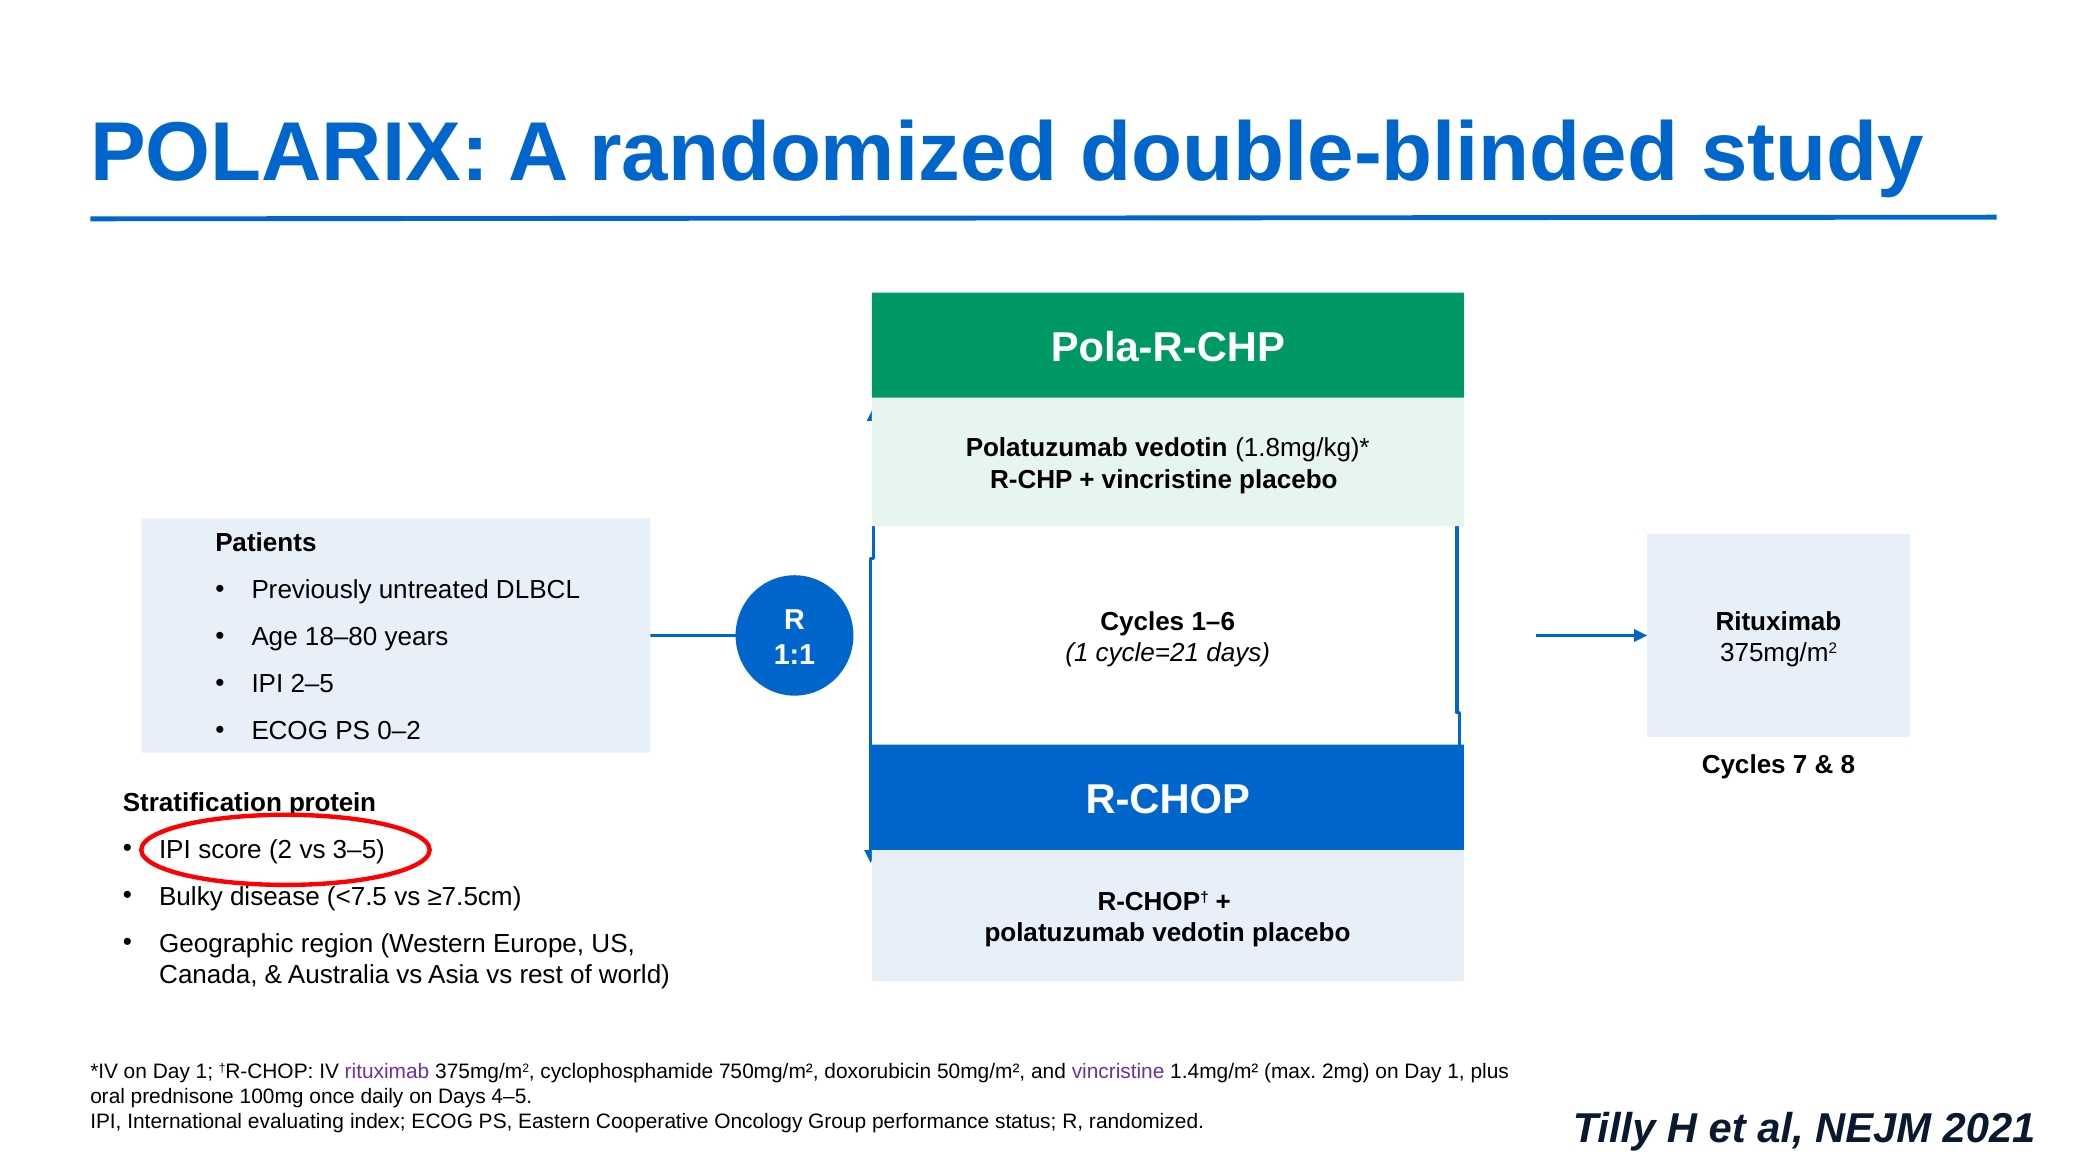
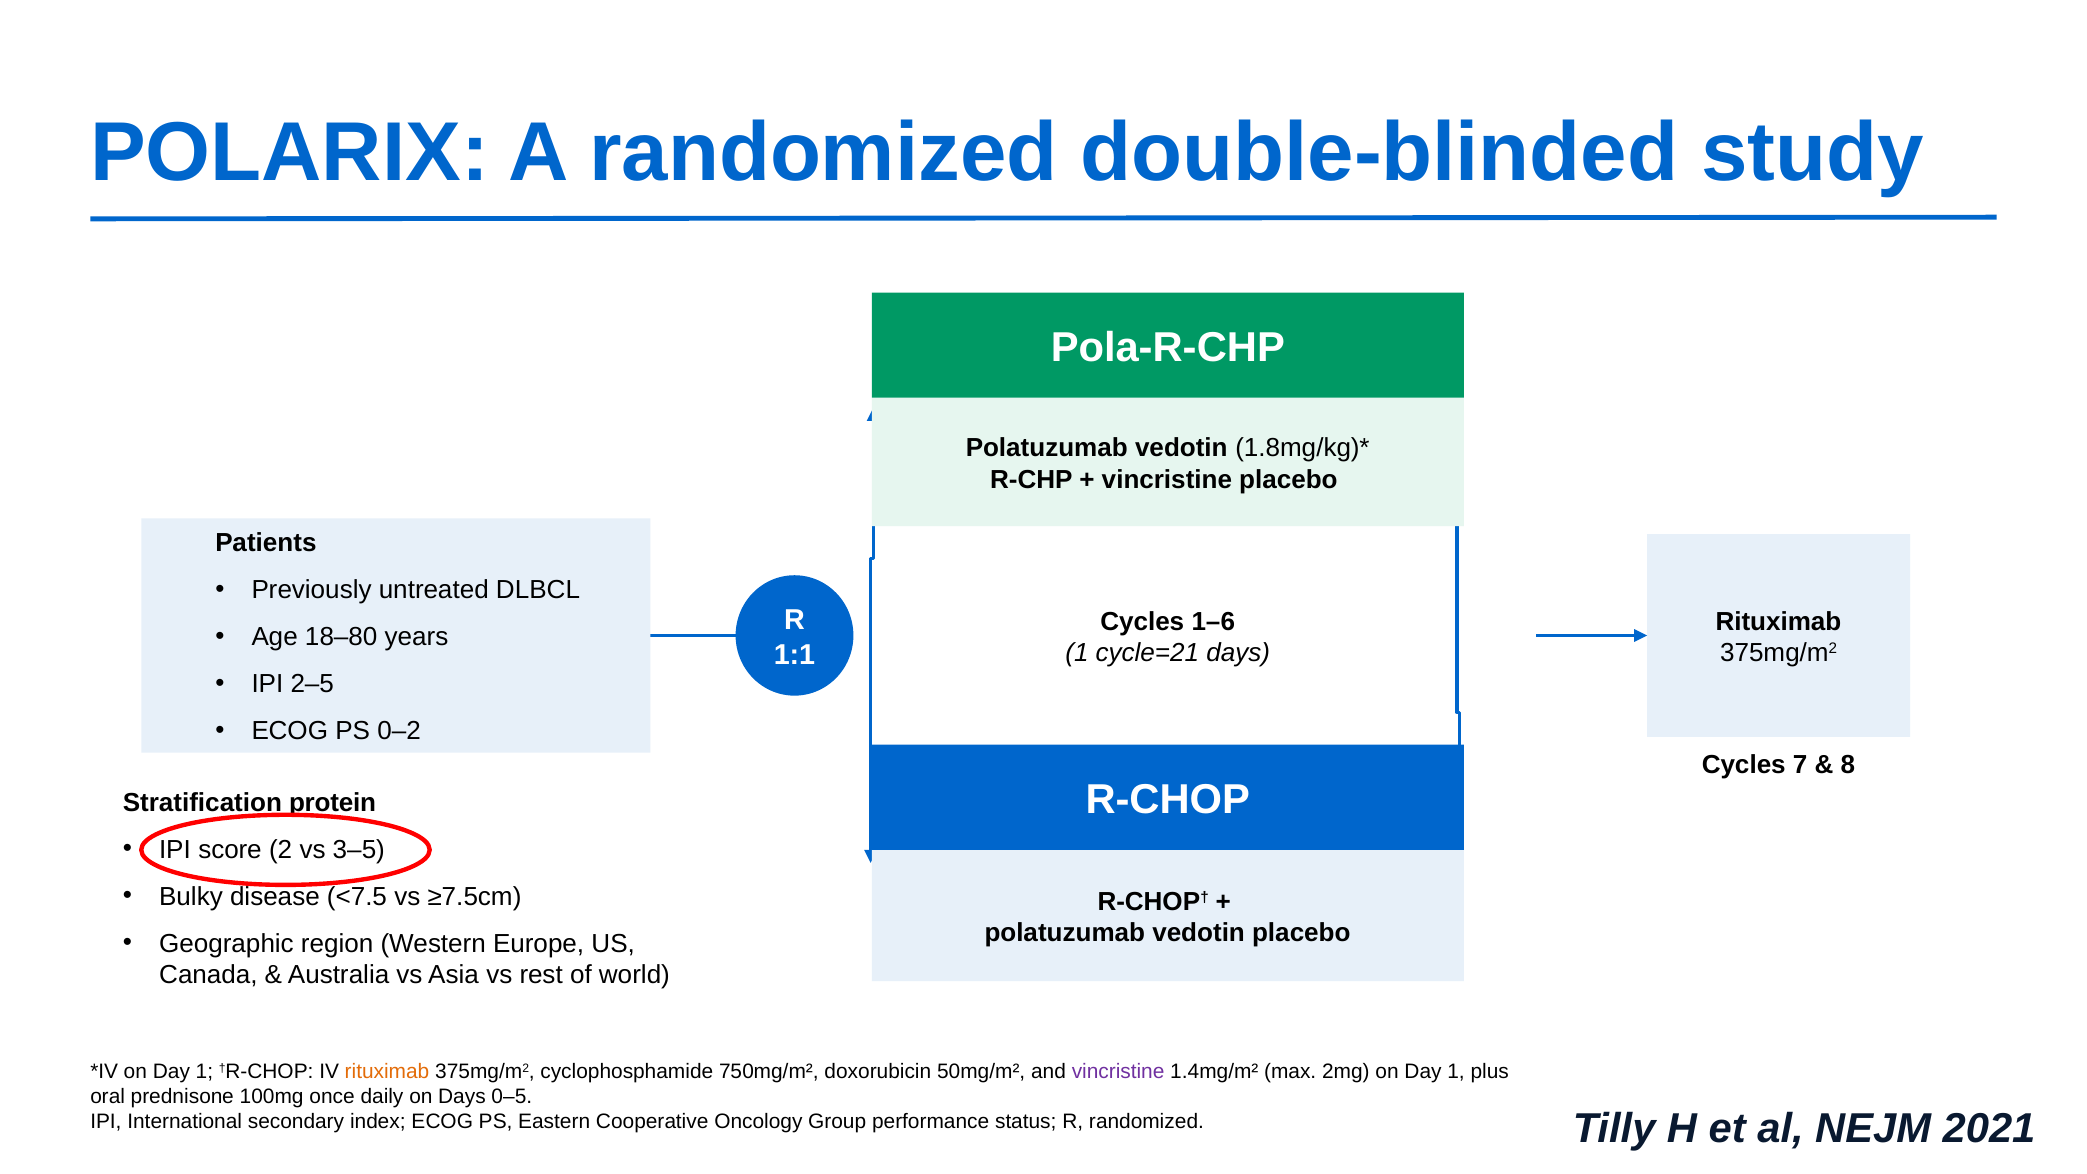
rituximab at (387, 1072) colour: purple -> orange
4–5: 4–5 -> 0–5
evaluating: evaluating -> secondary
